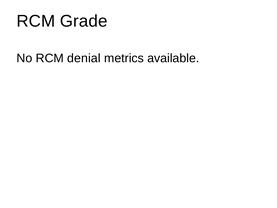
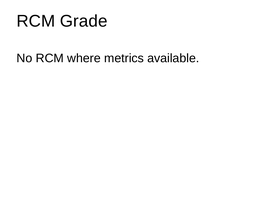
denial: denial -> where
